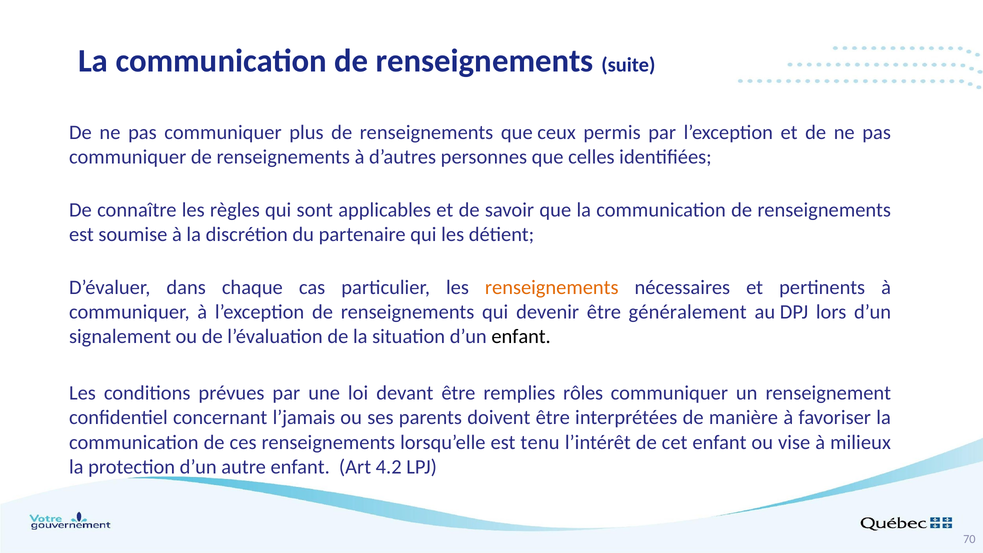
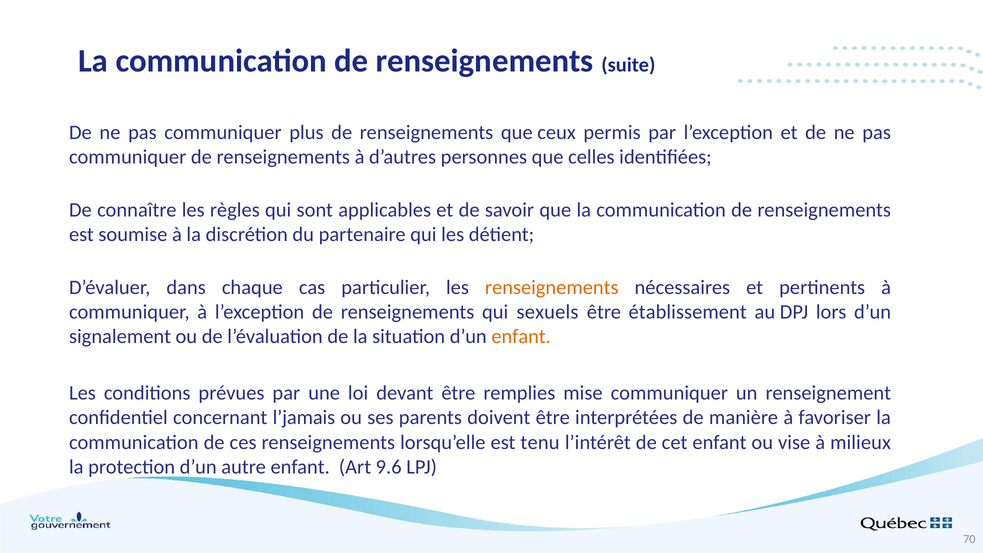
devenir: devenir -> sexuels
généralement: généralement -> établissement
enfant at (521, 337) colour: black -> orange
rôles: rôles -> mise
4.2: 4.2 -> 9.6
